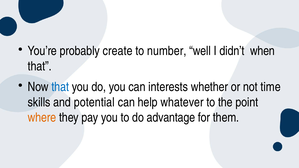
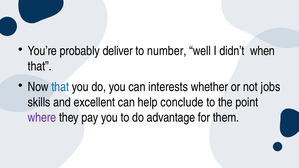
create: create -> deliver
time: time -> jobs
potential: potential -> excellent
whatever: whatever -> conclude
where colour: orange -> purple
